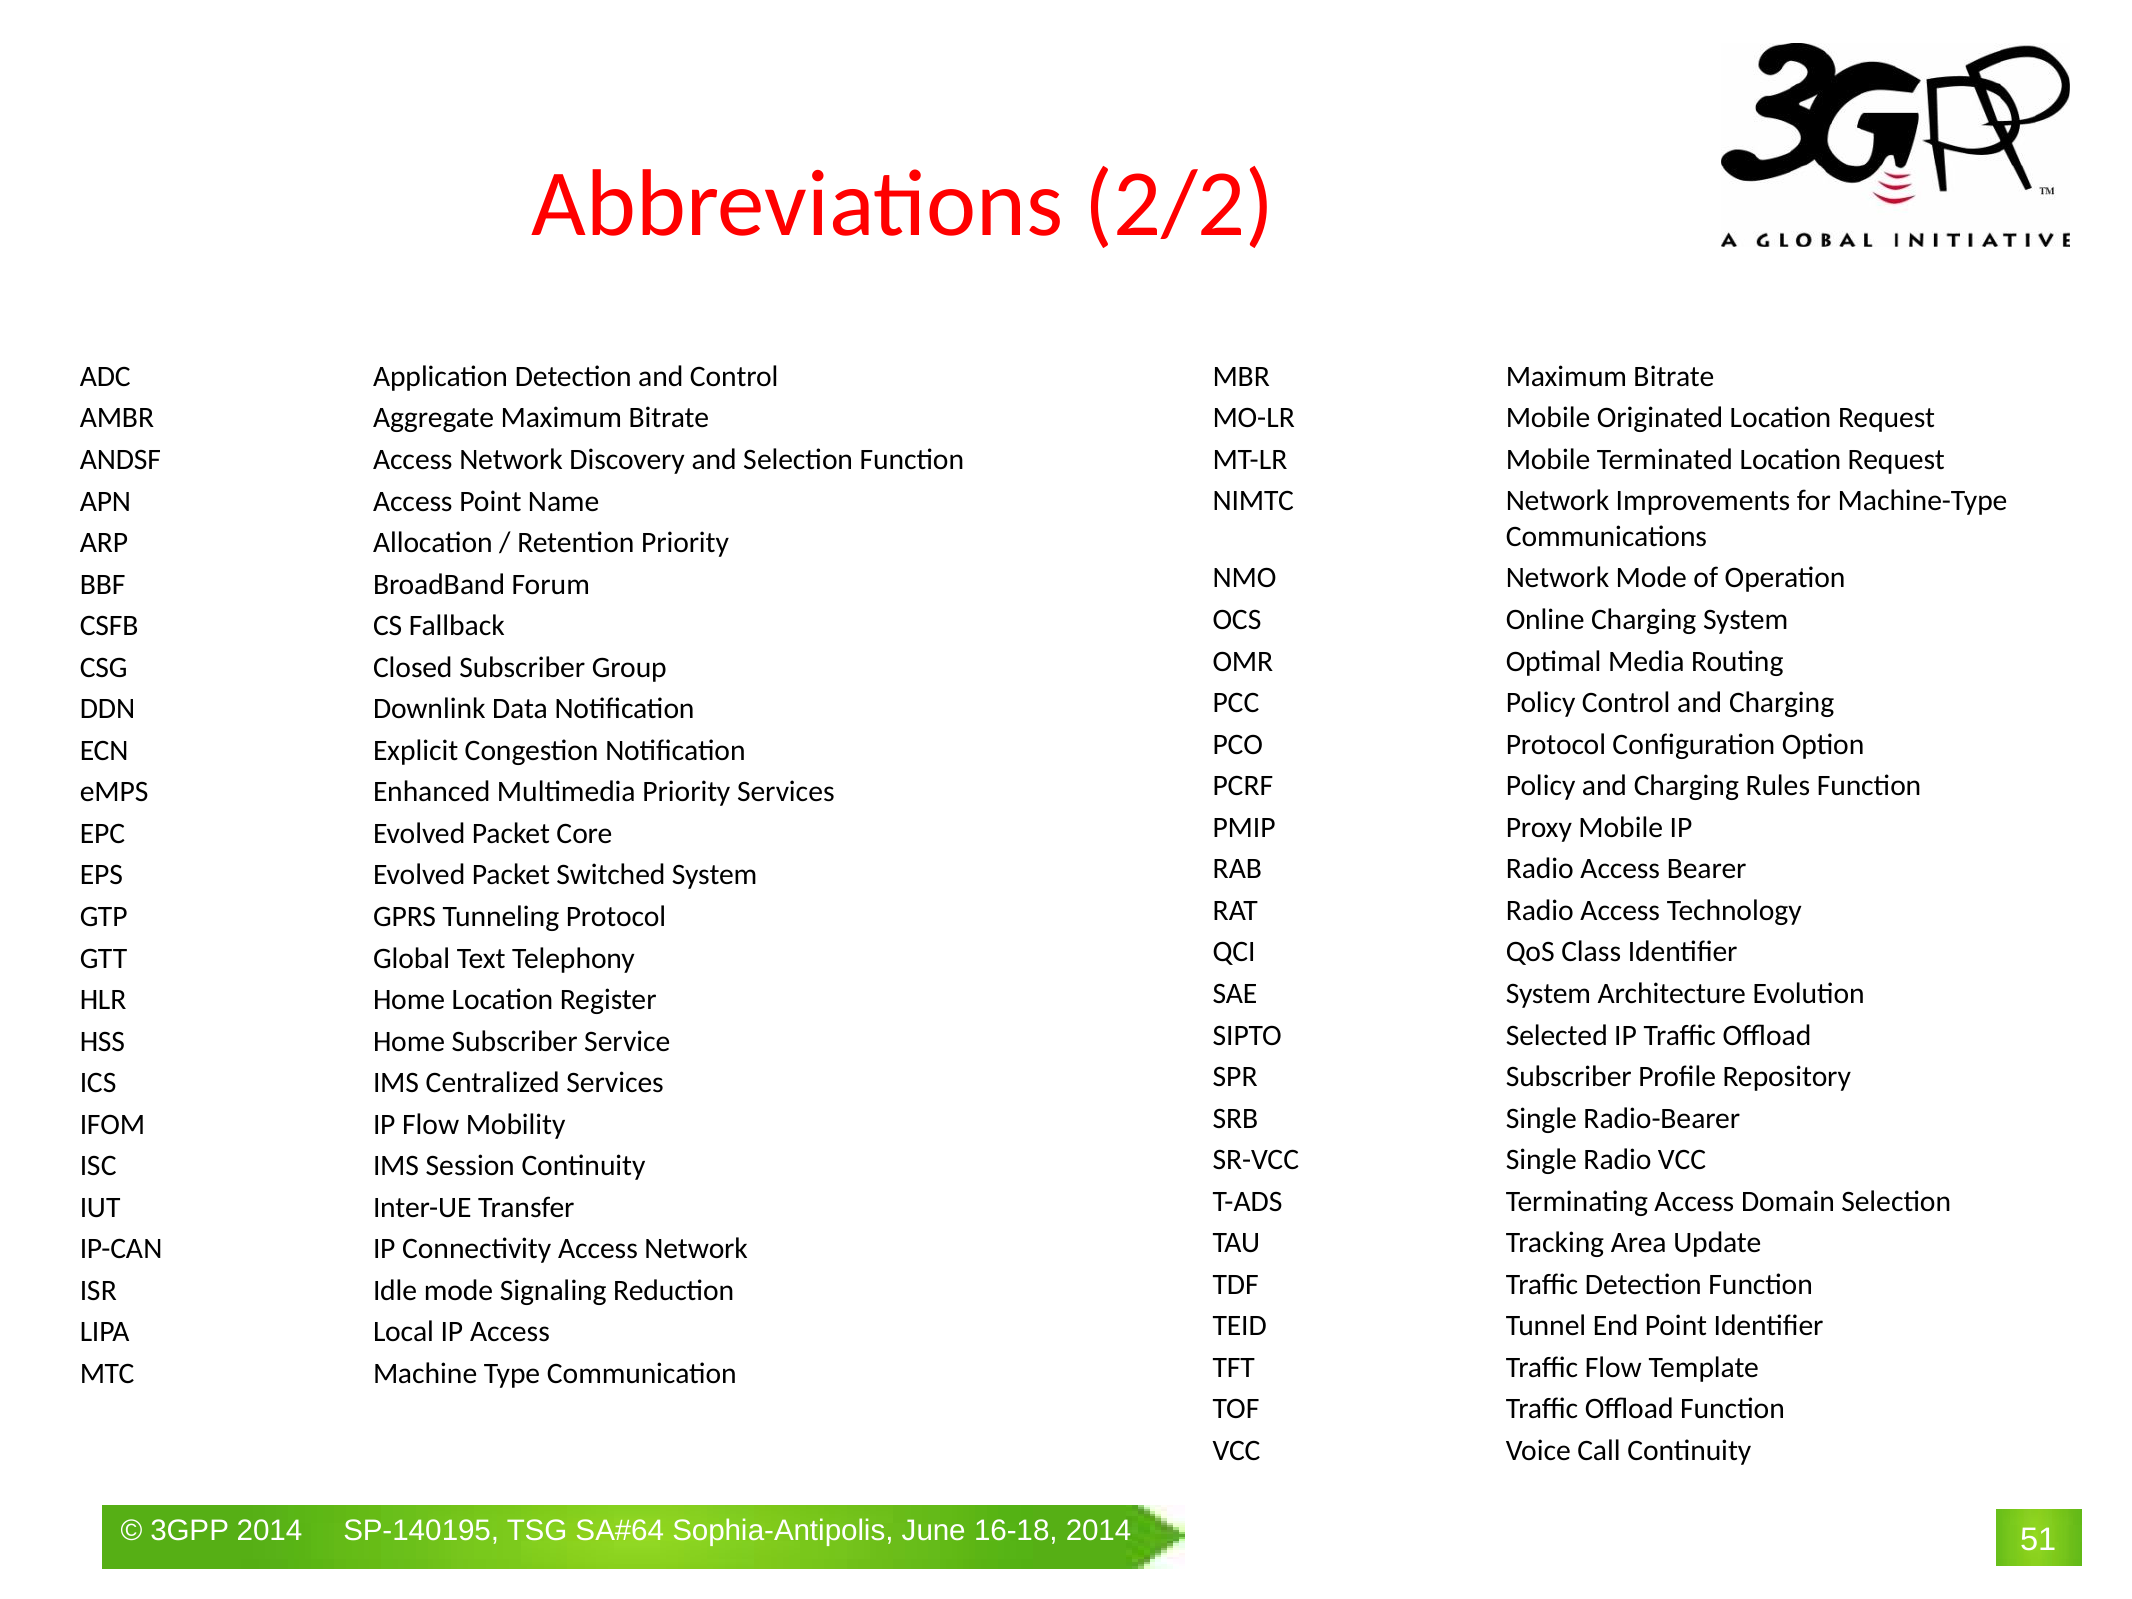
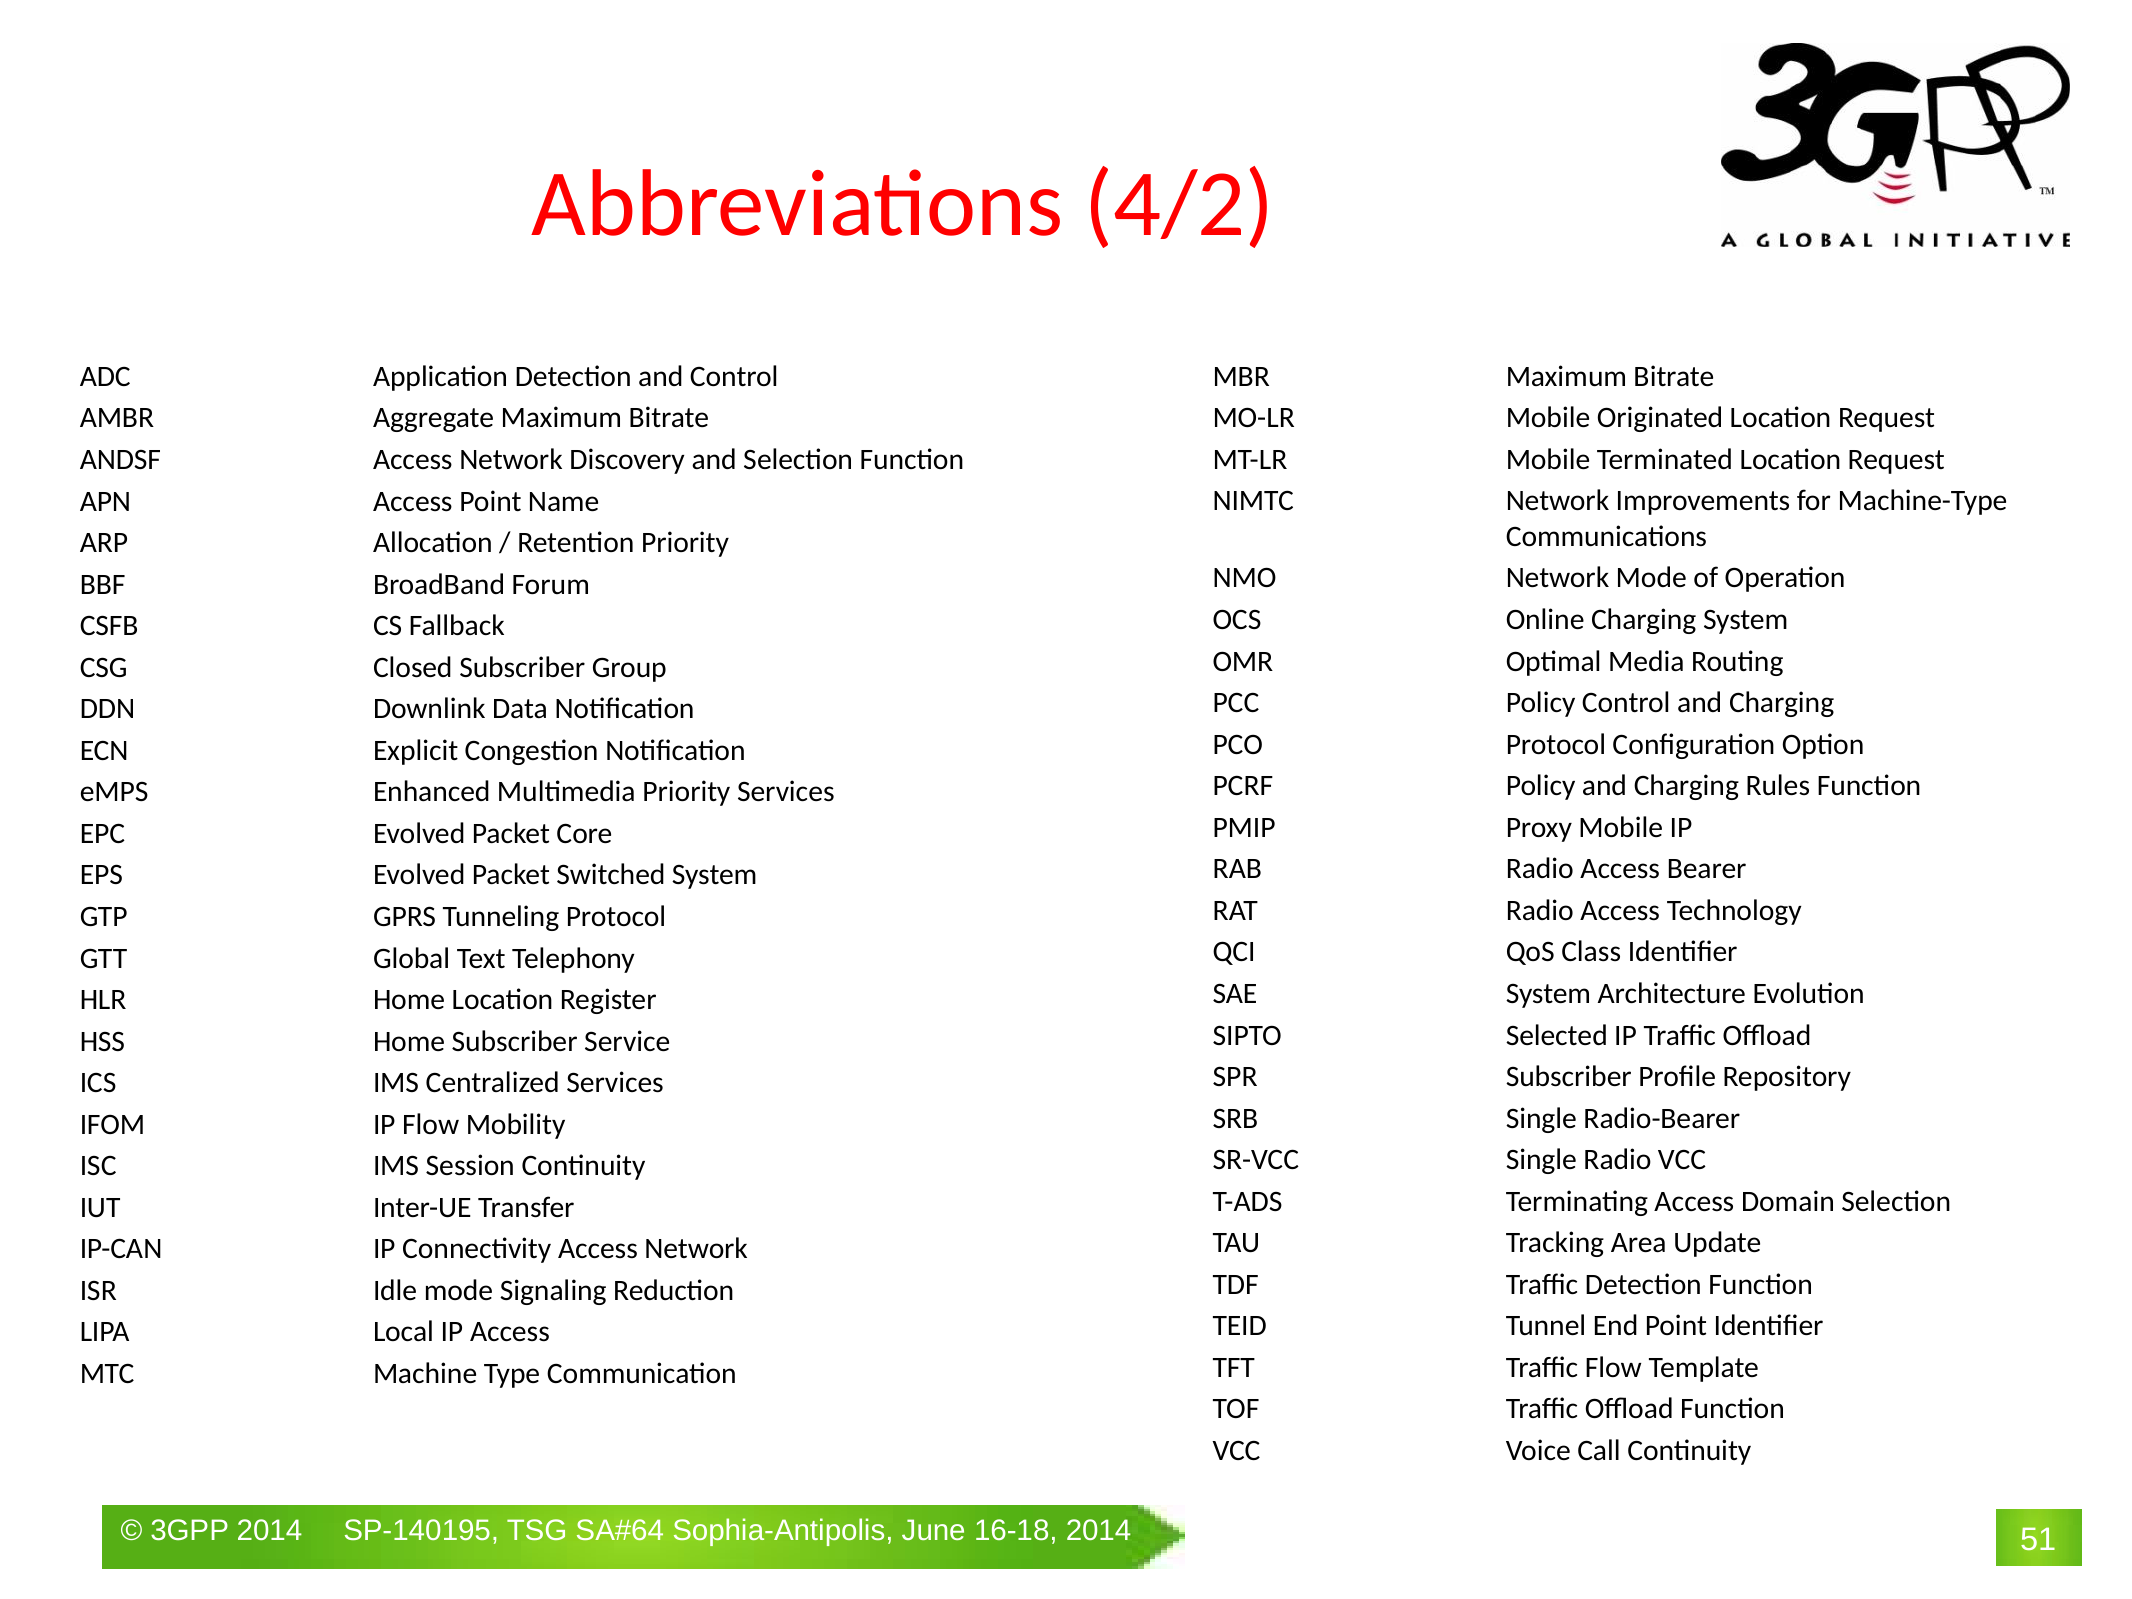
2/2: 2/2 -> 4/2
